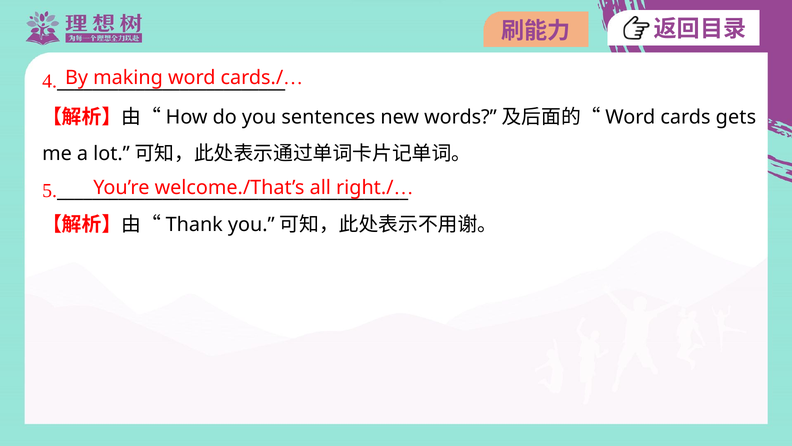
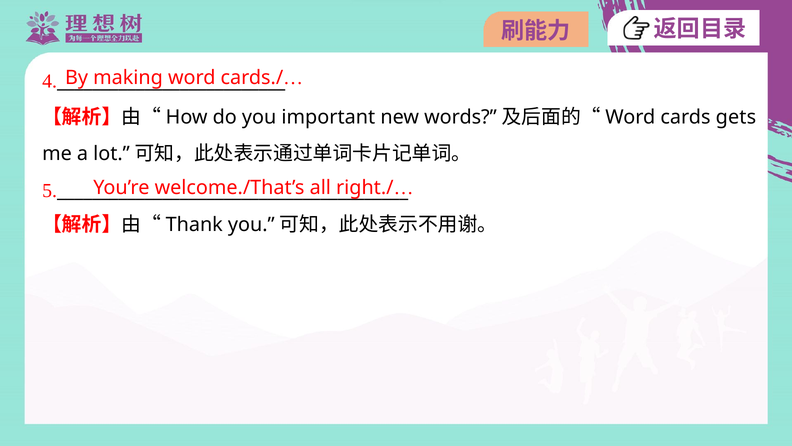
sentences: sentences -> important
